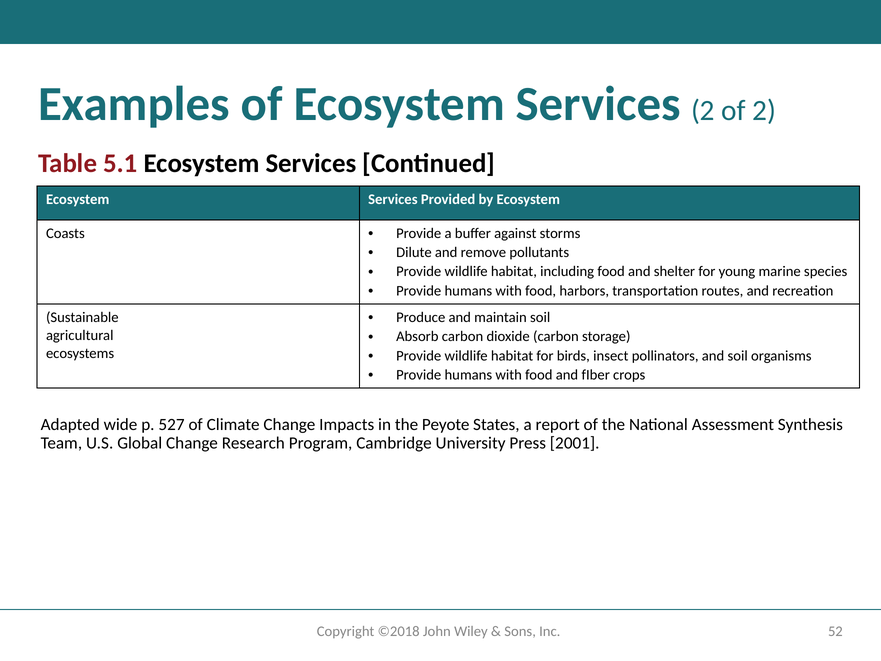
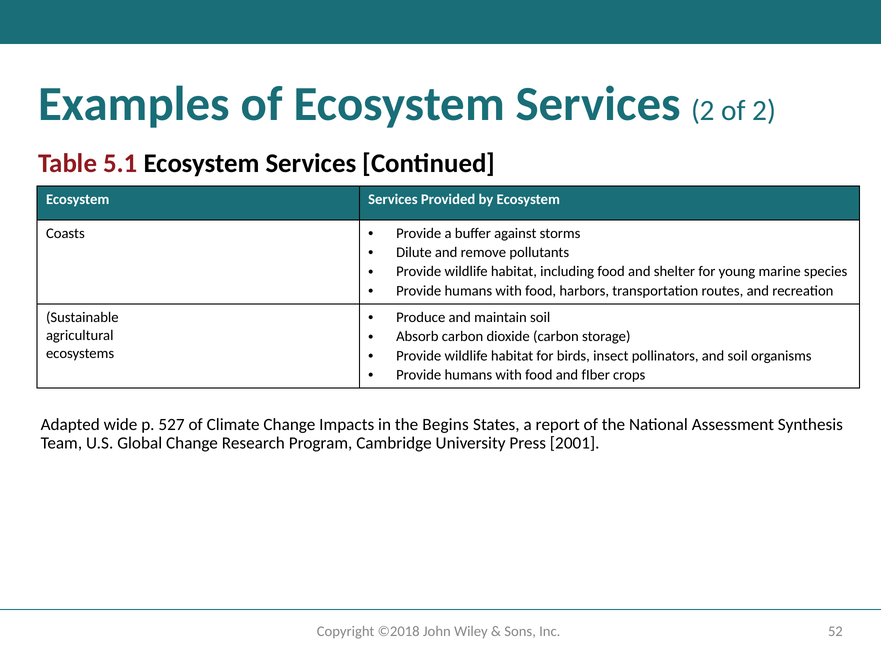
Peyote: Peyote -> Begins
